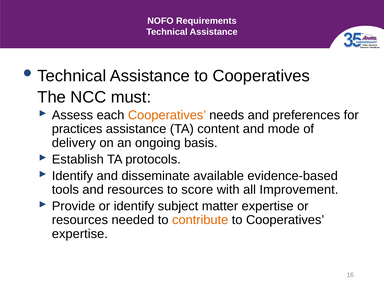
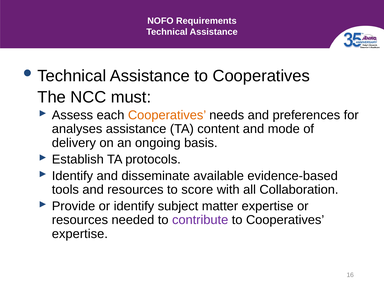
practices: practices -> analyses
Improvement: Improvement -> Collaboration
contribute colour: orange -> purple
